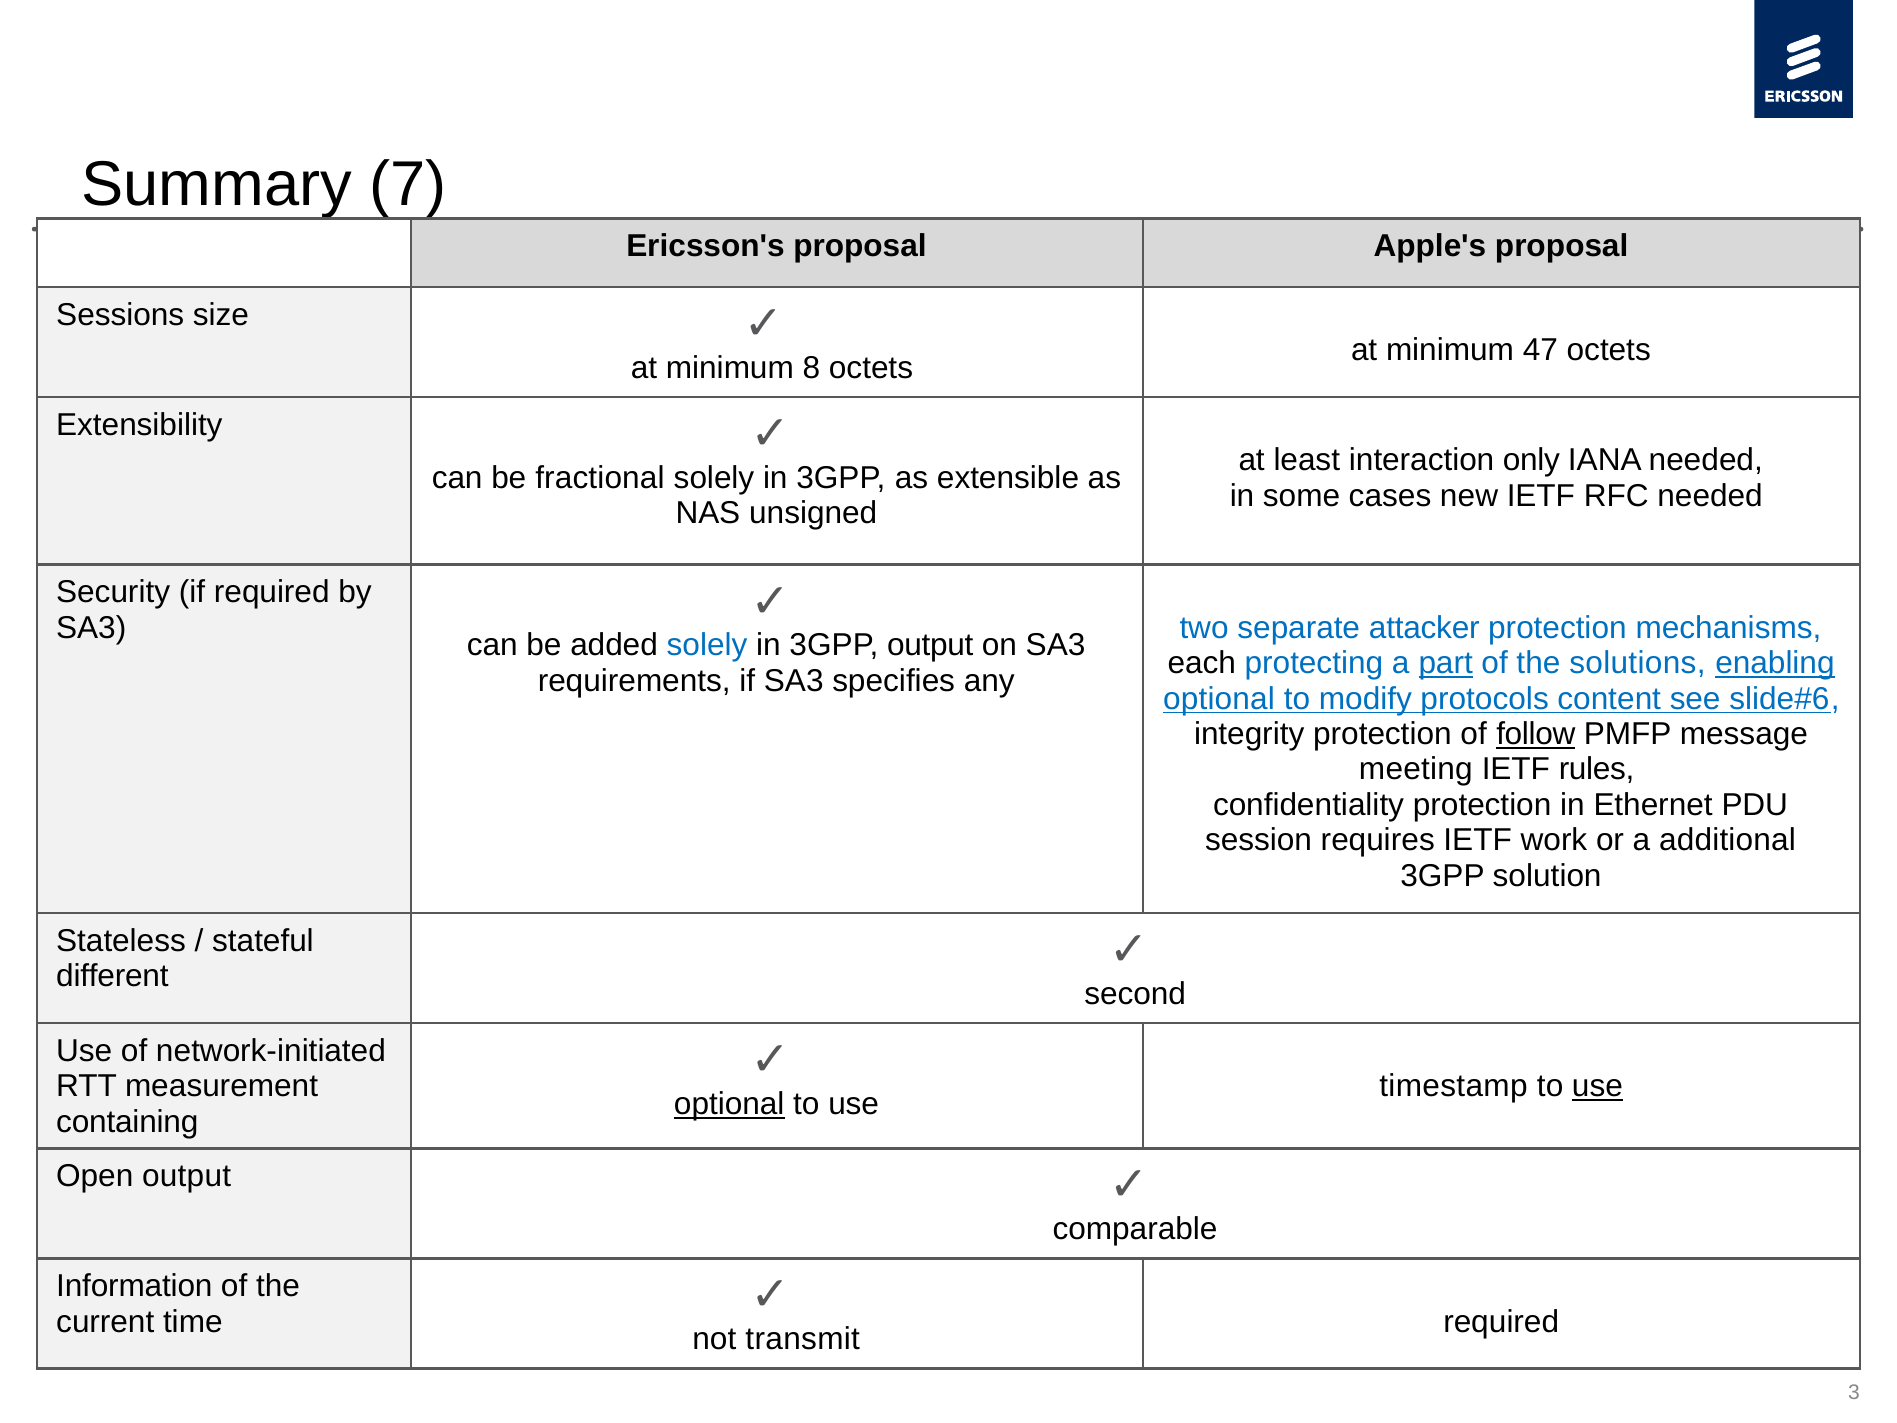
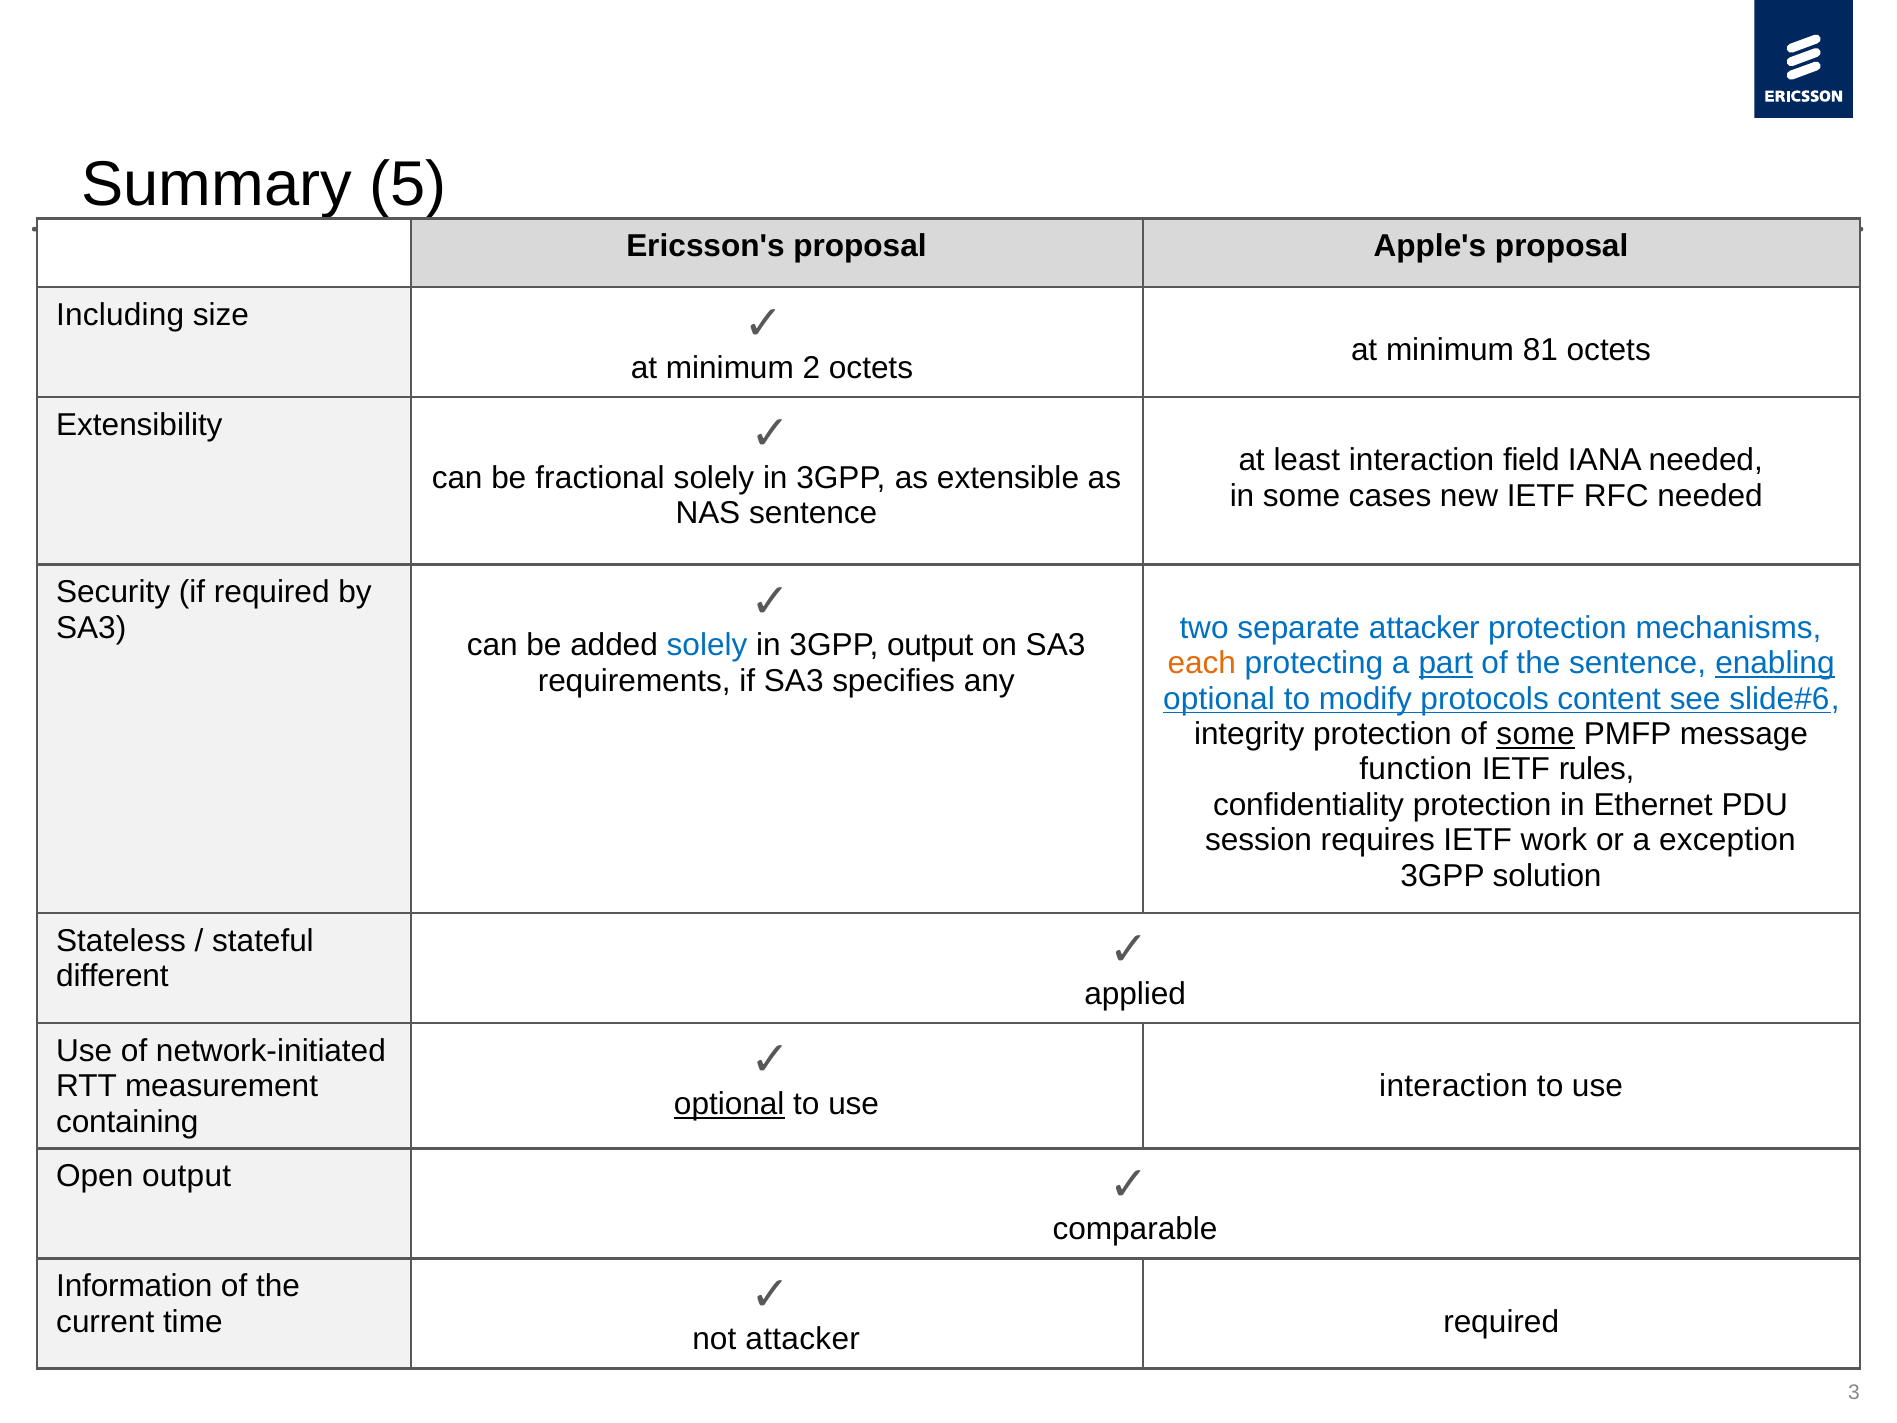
7: 7 -> 5
Sessions: Sessions -> Including
47: 47 -> 81
8: 8 -> 2
only: only -> field
NAS unsigned: unsigned -> sentence
each colour: black -> orange
the solutions: solutions -> sentence
of follow: follow -> some
meeting: meeting -> function
additional: additional -> exception
second: second -> applied
timestamp at (1454, 1086): timestamp -> interaction
use at (1597, 1086) underline: present -> none
not transmit: transmit -> attacker
